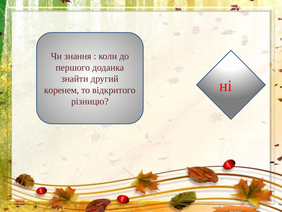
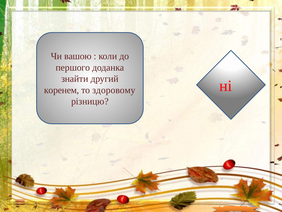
знання: знання -> вашою
відкритого: відкритого -> здоровому
